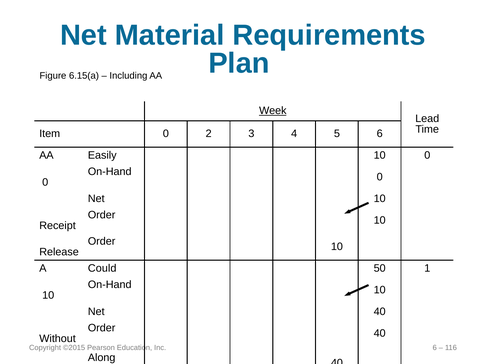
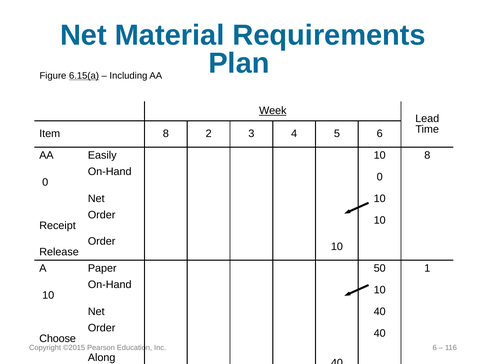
6.15(a underline: none -> present
Item 0: 0 -> 8
10 0: 0 -> 8
Could: Could -> Paper
Without: Without -> Choose
